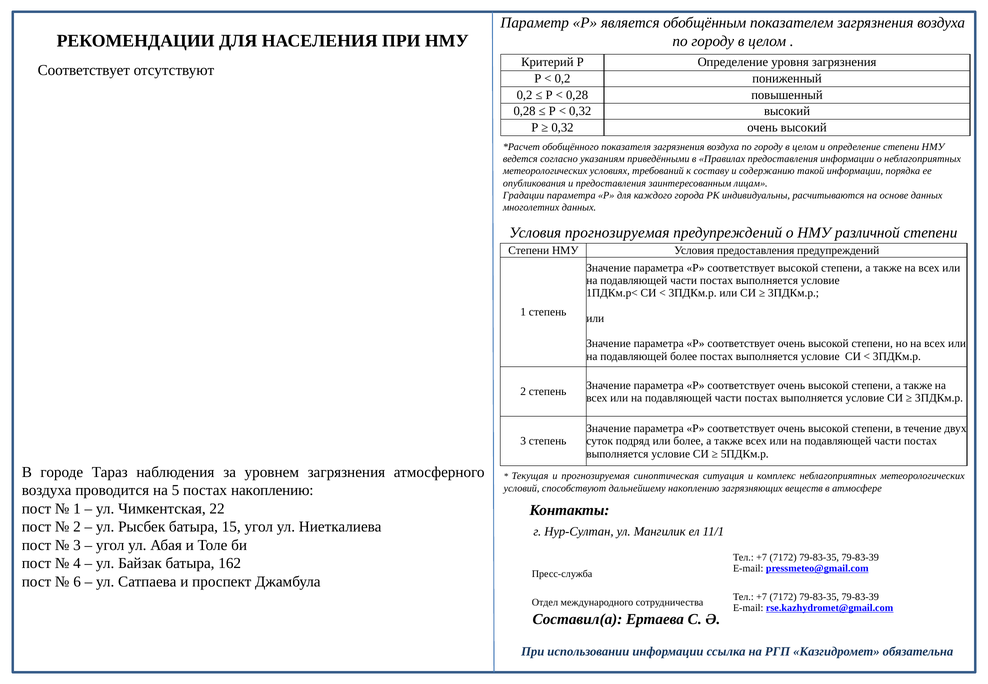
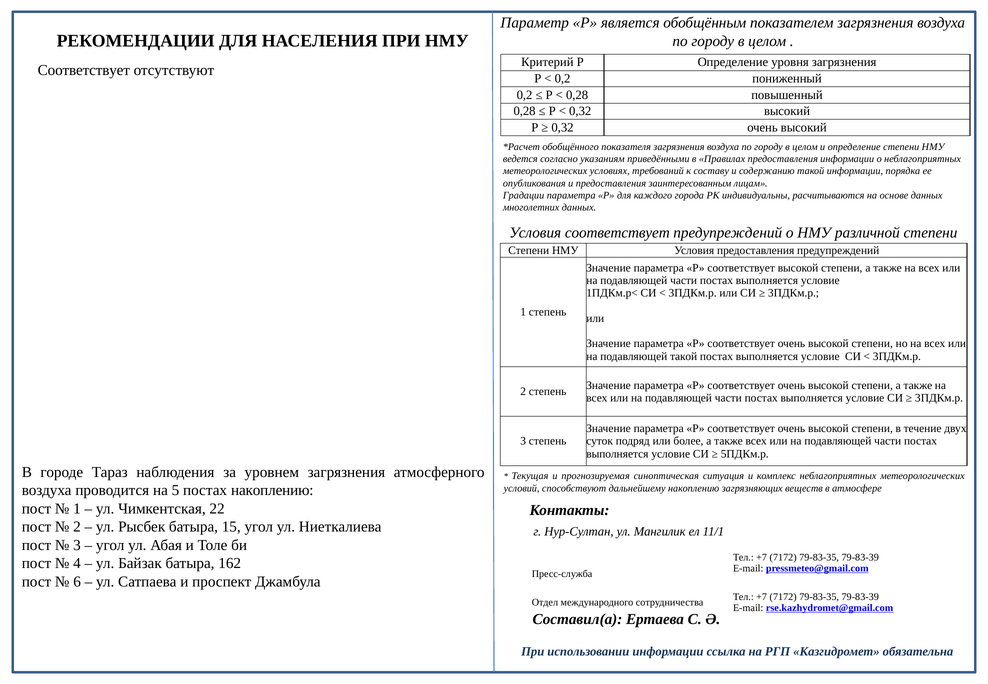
Условия прогнозируемая: прогнозируемая -> соответствует
подавляющей более: более -> такой
